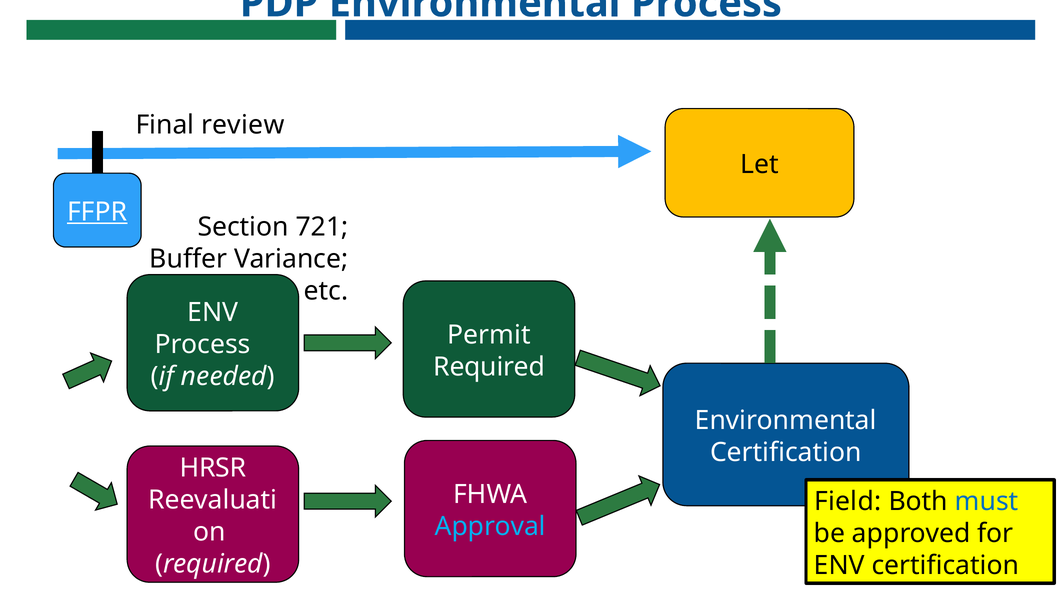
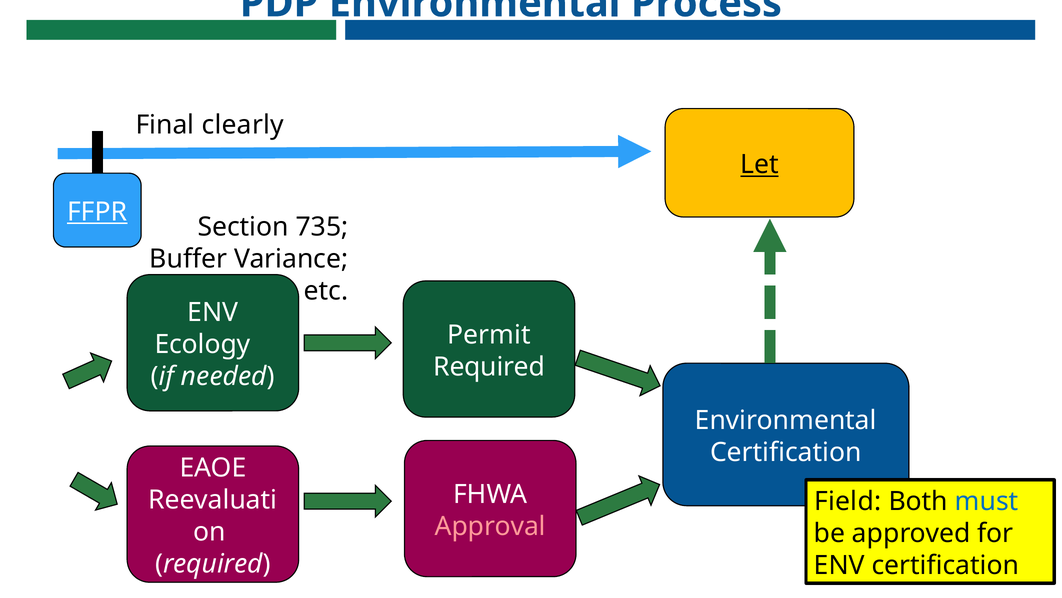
review: review -> clearly
Let underline: none -> present
721: 721 -> 735
Process at (203, 344): Process -> Ecology
HRSR: HRSR -> EAOE
Approval colour: light blue -> pink
